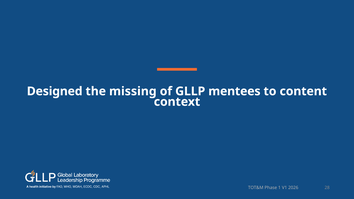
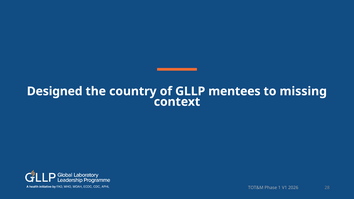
missing: missing -> country
content: content -> missing
